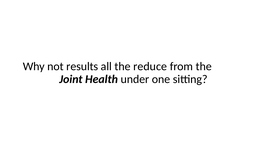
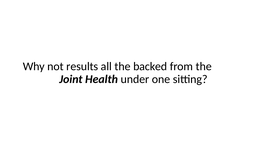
reduce: reduce -> backed
